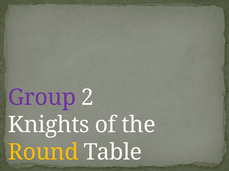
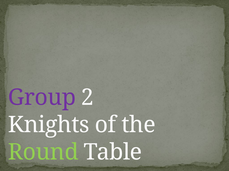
Round colour: yellow -> light green
